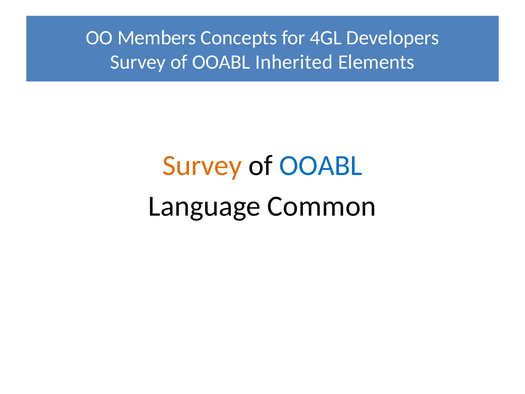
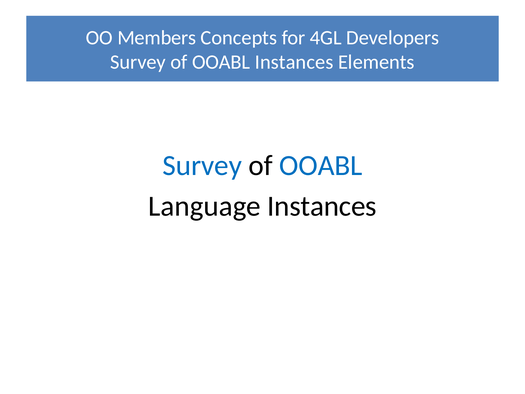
OOABL Inherited: Inherited -> Instances
Survey at (202, 165) colour: orange -> blue
Language Common: Common -> Instances
